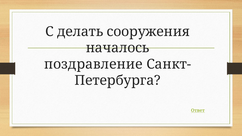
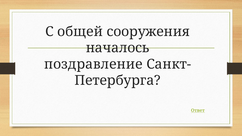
делать: делать -> общей
